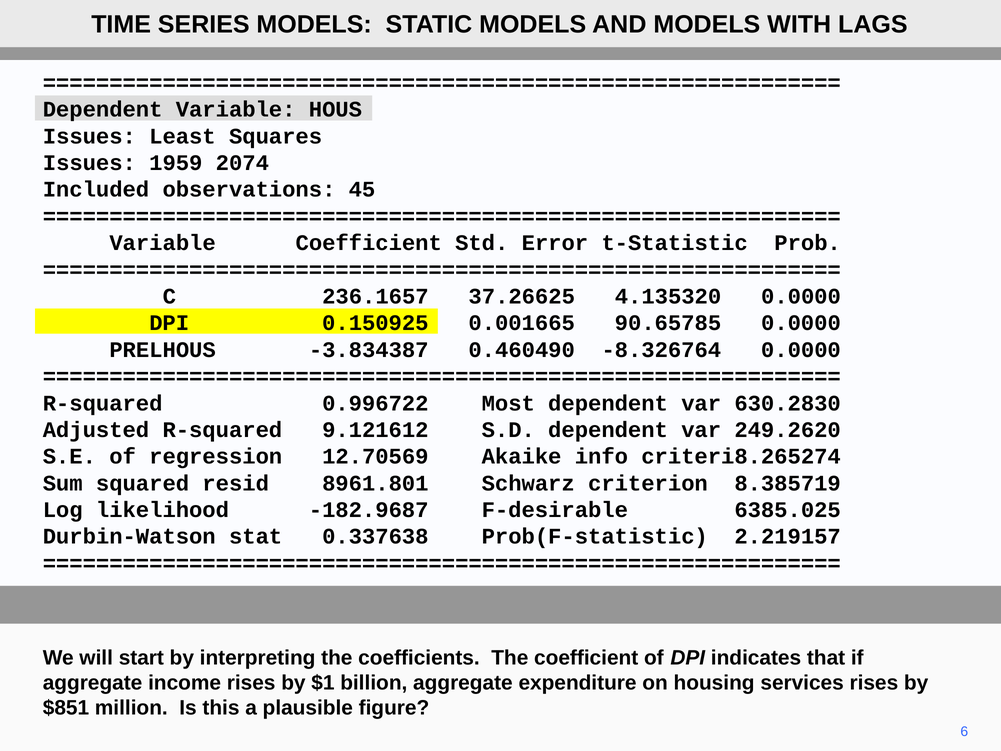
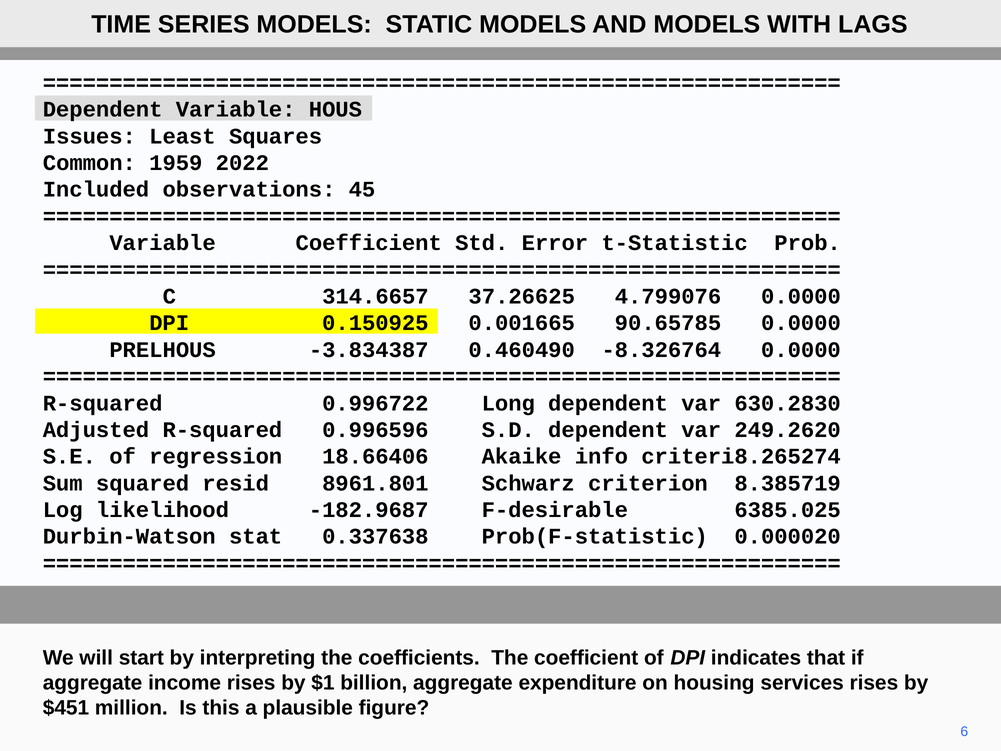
Issues at (89, 163): Issues -> Common
2074: 2074 -> 2022
236.1657: 236.1657 -> 314.6657
4.135320: 4.135320 -> 4.799076
Most: Most -> Long
9.121612: 9.121612 -> 0.996596
12.70569: 12.70569 -> 18.66406
2.219157: 2.219157 -> 0.000020
$851: $851 -> $451
